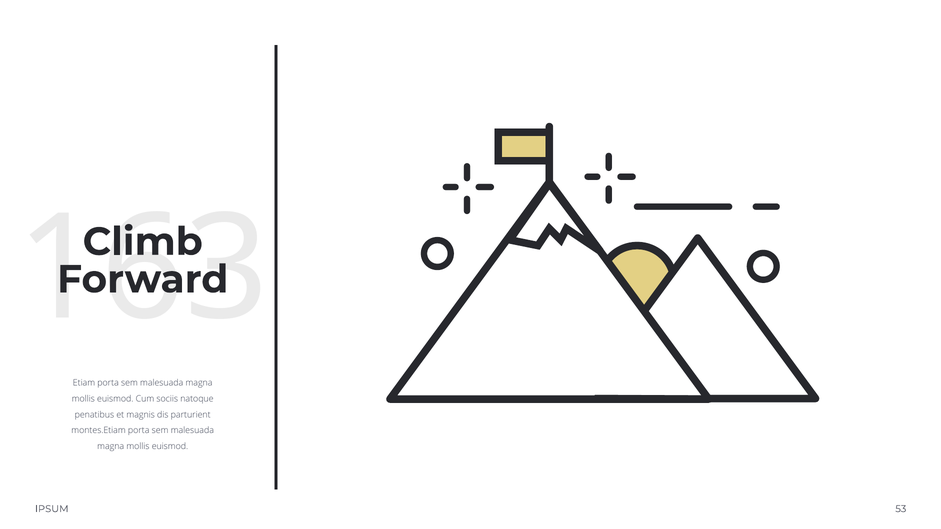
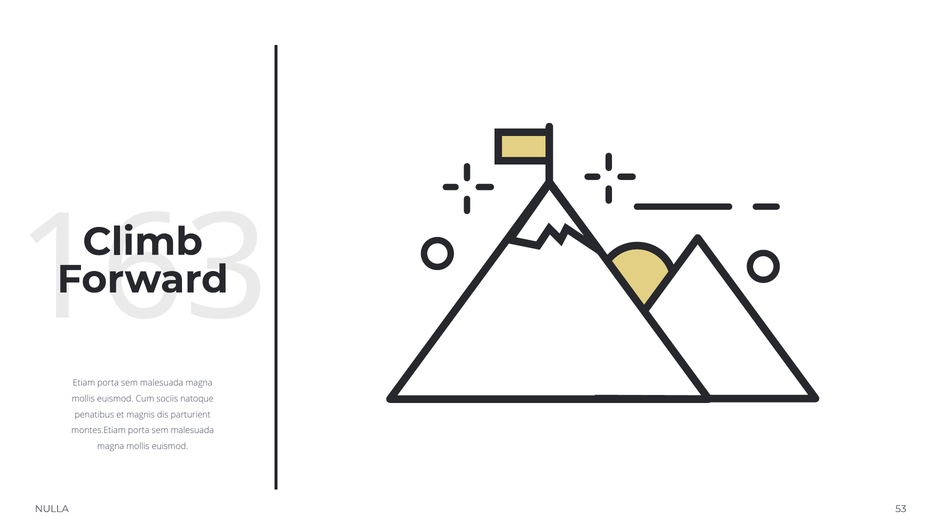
IPSUM: IPSUM -> NULLA
